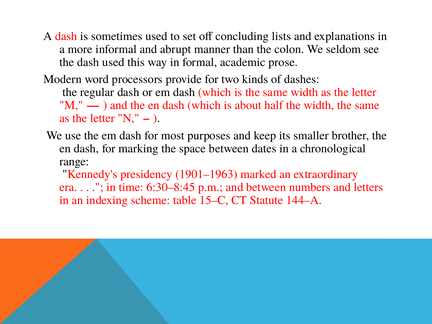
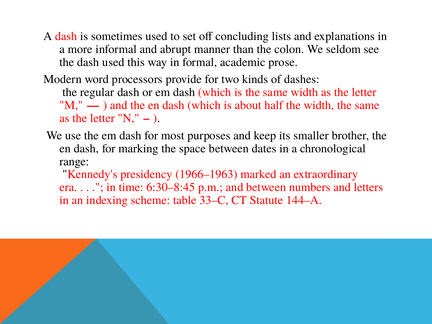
1901–1963: 1901–1963 -> 1966–1963
15–C: 15–C -> 33–C
